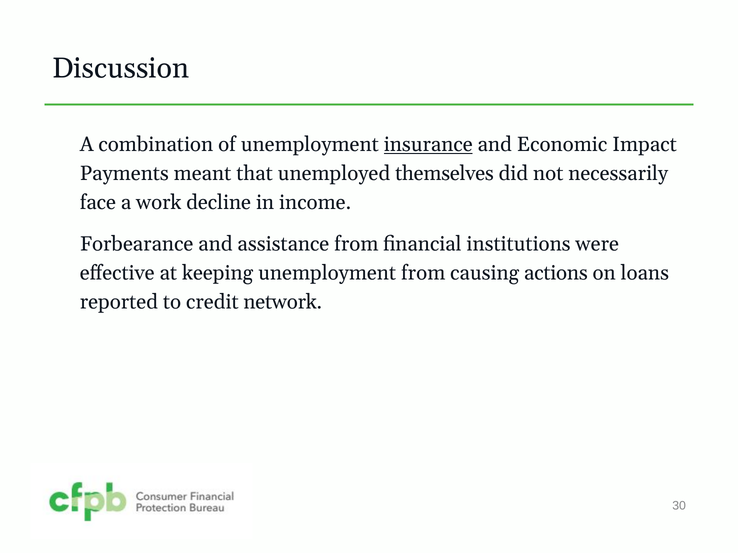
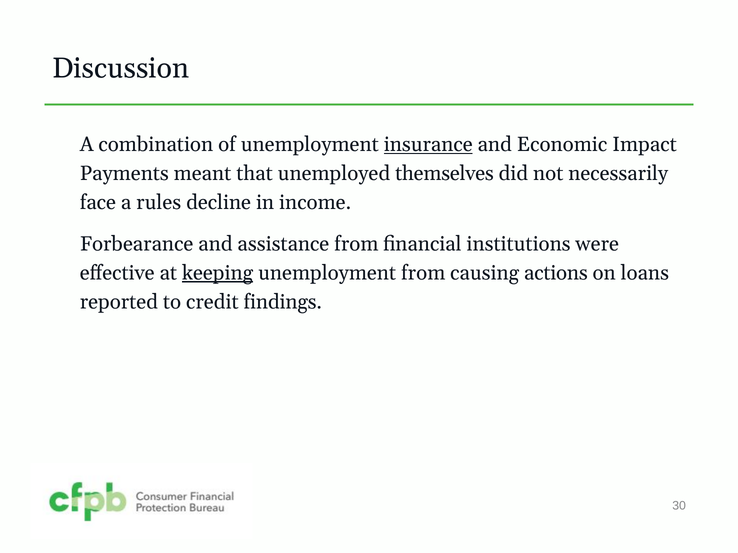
work: work -> rules
keeping underline: none -> present
network: network -> findings
